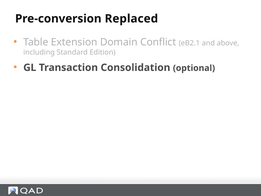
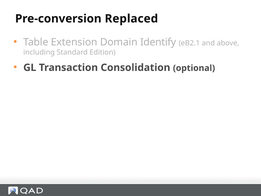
Conflict: Conflict -> Identify
